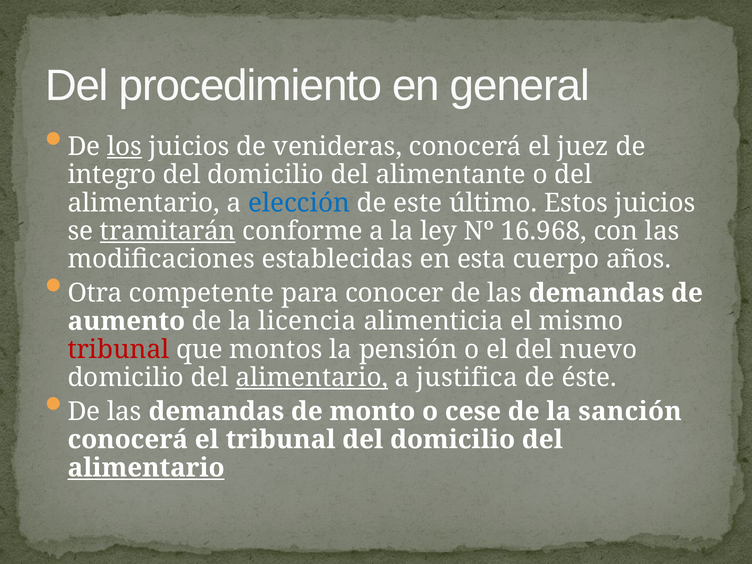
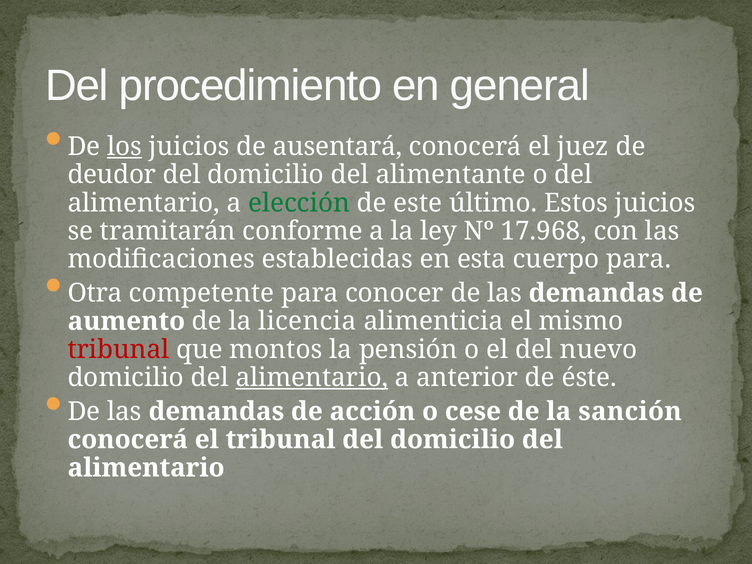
venideras: venideras -> ausentará
integro: integro -> deudor
elección colour: blue -> green
tramitarán underline: present -> none
16.968: 16.968 -> 17.968
cuerpo años: años -> para
justifica: justifica -> anterior
monto: monto -> acción
alimentario at (146, 468) underline: present -> none
